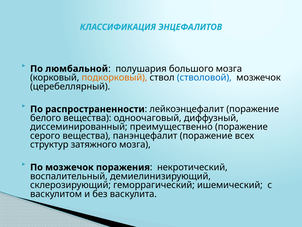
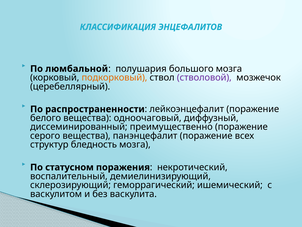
стволовой colour: blue -> purple
затяжного: затяжного -> бледность
По мозжечок: мозжечок -> статусном
